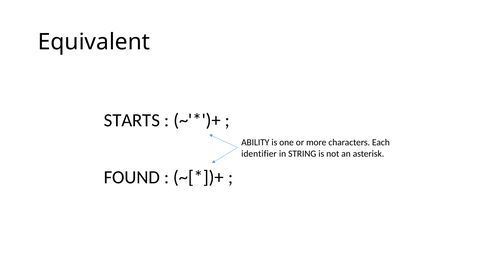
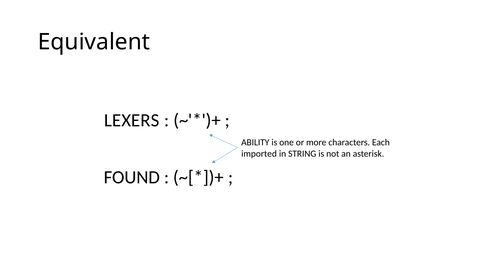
STARTS: STARTS -> LEXERS
identifier: identifier -> imported
